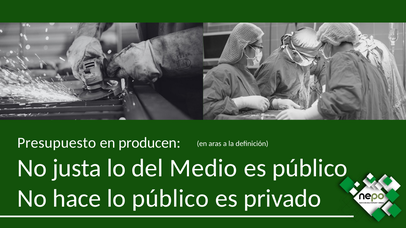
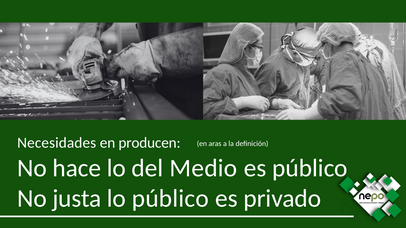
Presupuesto: Presupuesto -> Necesidades
justa: justa -> hace
hace: hace -> justa
